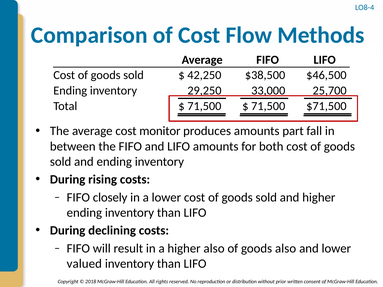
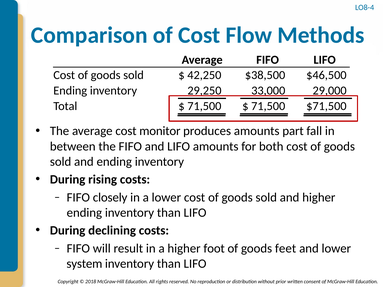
25,700: 25,700 -> 29,000
higher also: also -> foot
goods also: also -> feet
valued: valued -> system
